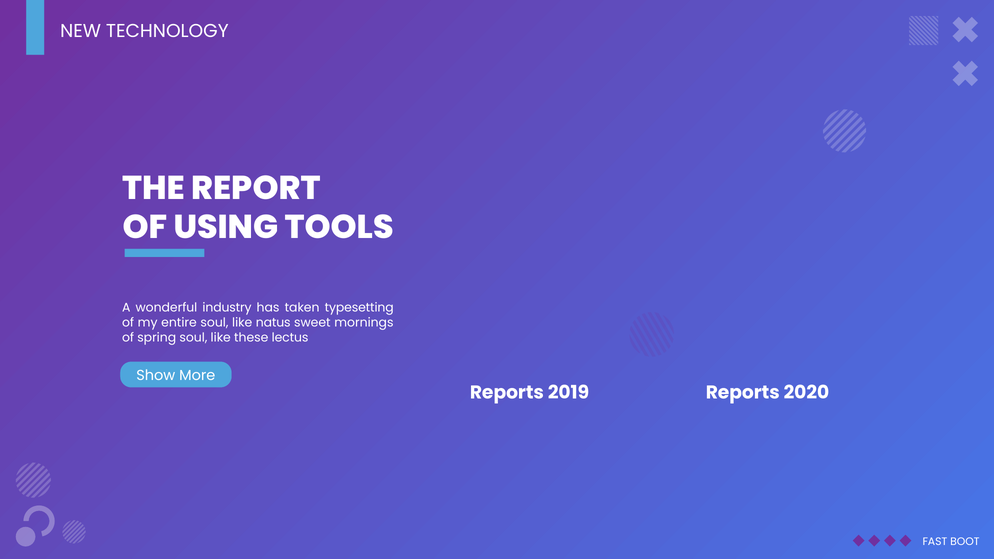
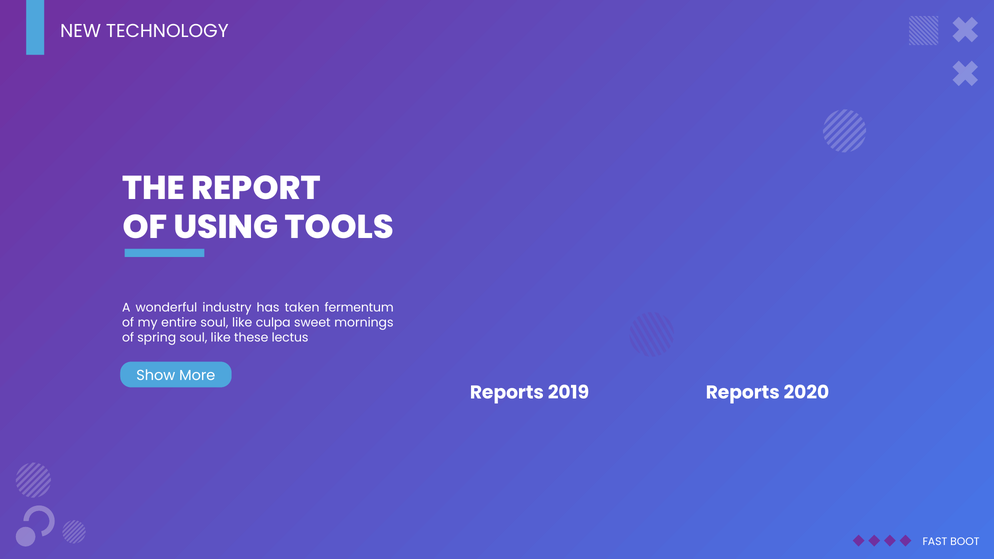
typesetting: typesetting -> fermentum
natus: natus -> culpa
